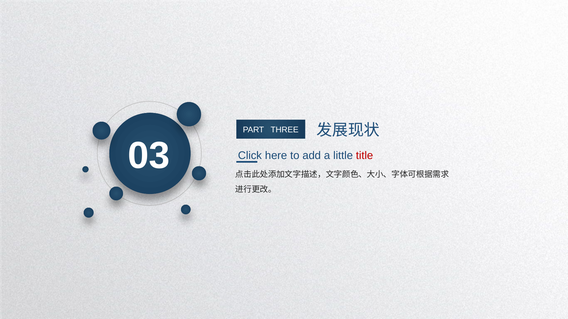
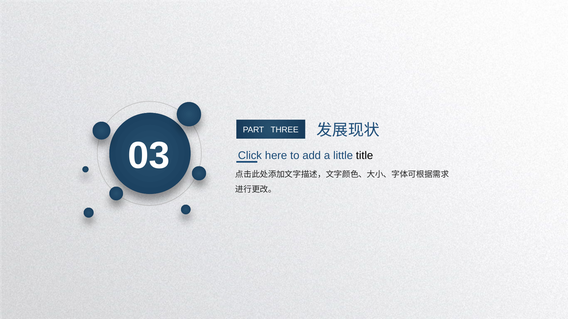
title colour: red -> black
